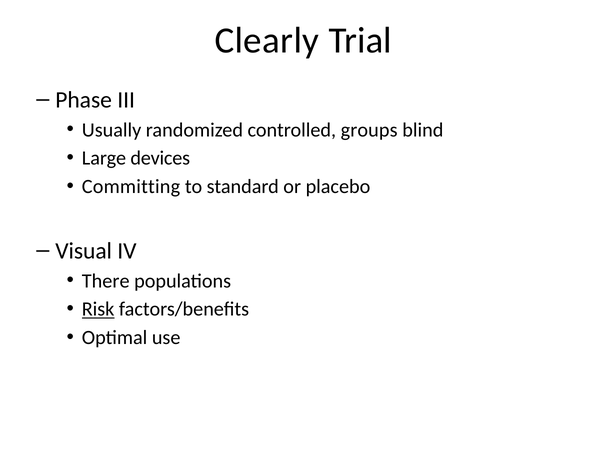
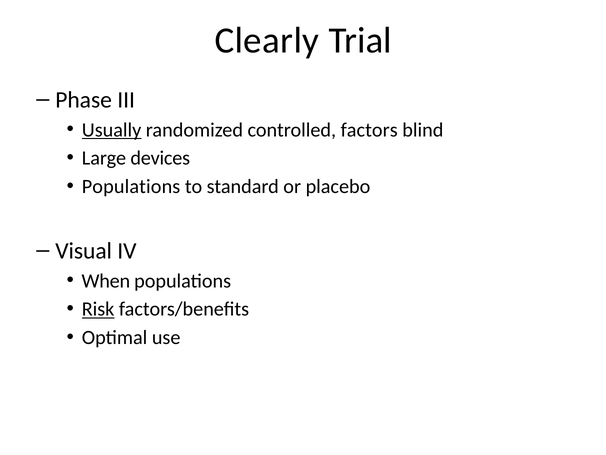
Usually underline: none -> present
groups: groups -> factors
Committing at (131, 186): Committing -> Populations
There: There -> When
